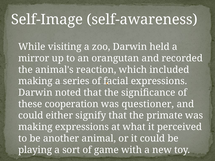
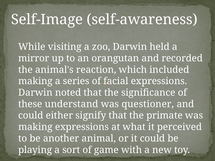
cooperation: cooperation -> understand
